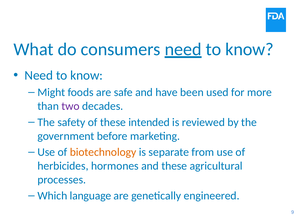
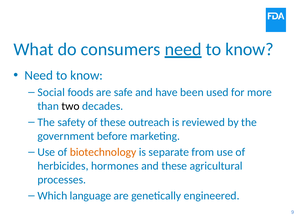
Might: Might -> Social
two colour: purple -> black
intended: intended -> outreach
